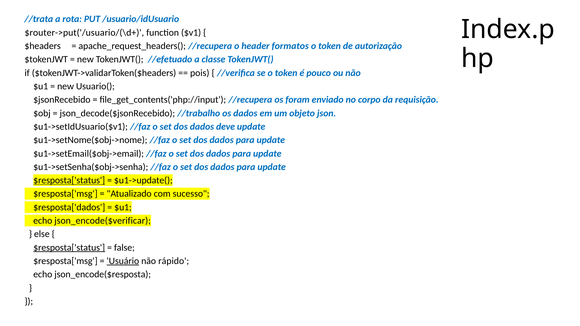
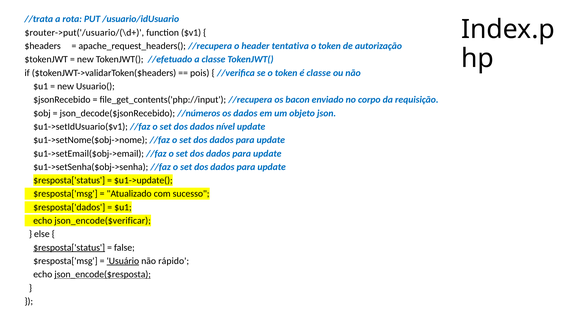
formatos: formatos -> tentativa
é pouco: pouco -> classe
foram: foram -> bacon
//trabalho: //trabalho -> //números
deve: deve -> nível
$resposta['status at (69, 180) underline: present -> none
json_encode($resposta underline: none -> present
